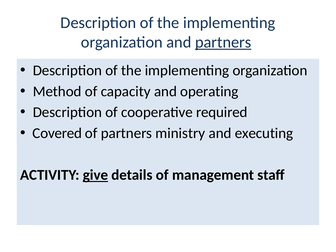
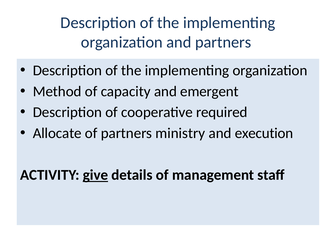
partners at (223, 42) underline: present -> none
operating: operating -> emergent
Covered: Covered -> Allocate
executing: executing -> execution
